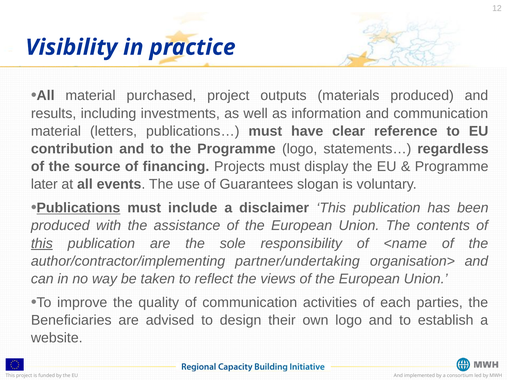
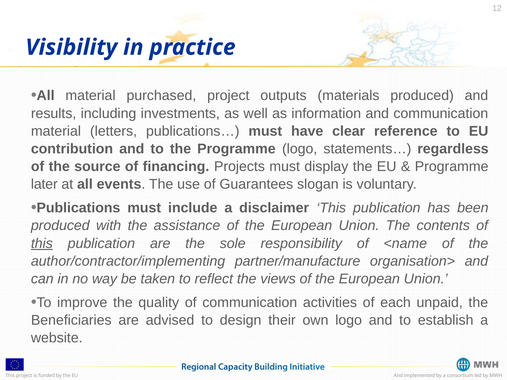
Publications underline: present -> none
partner/undertaking: partner/undertaking -> partner/manufacture
parties: parties -> unpaid
